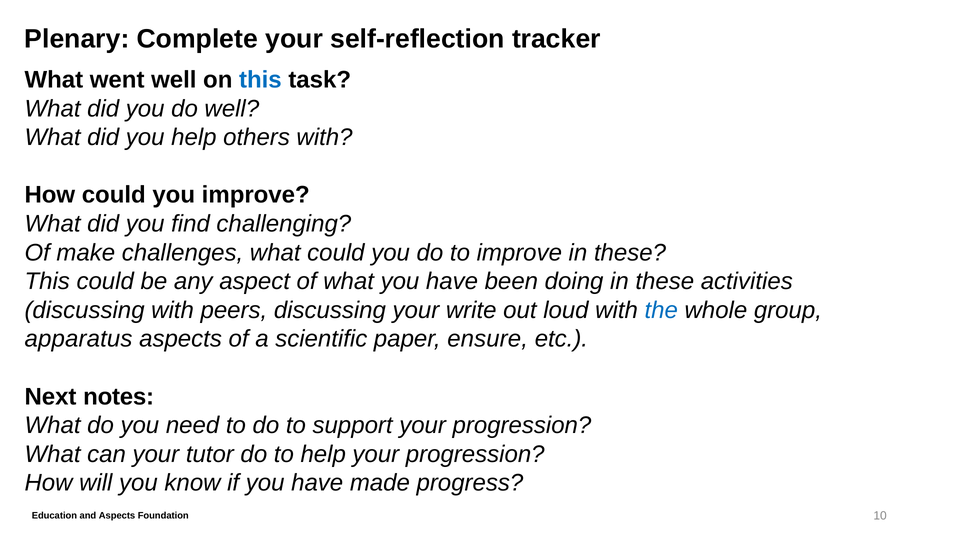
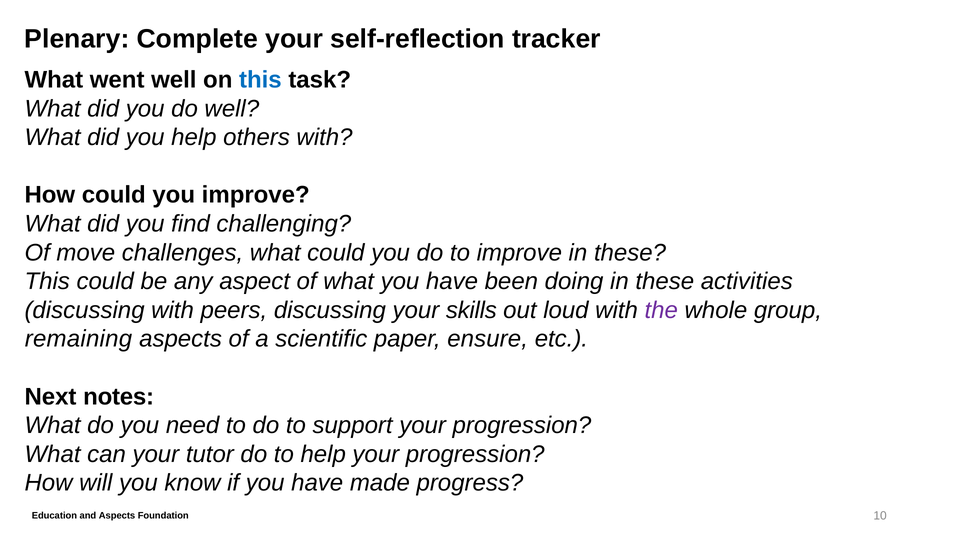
make: make -> move
write: write -> skills
the colour: blue -> purple
apparatus: apparatus -> remaining
